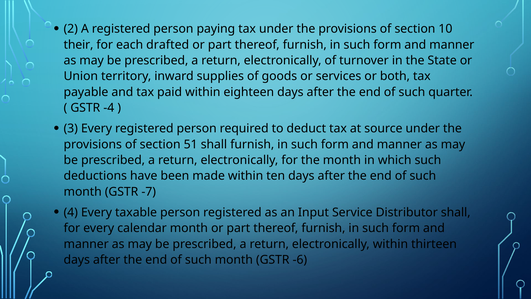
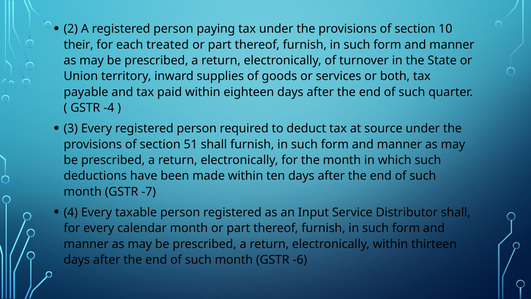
drafted: drafted -> treated
